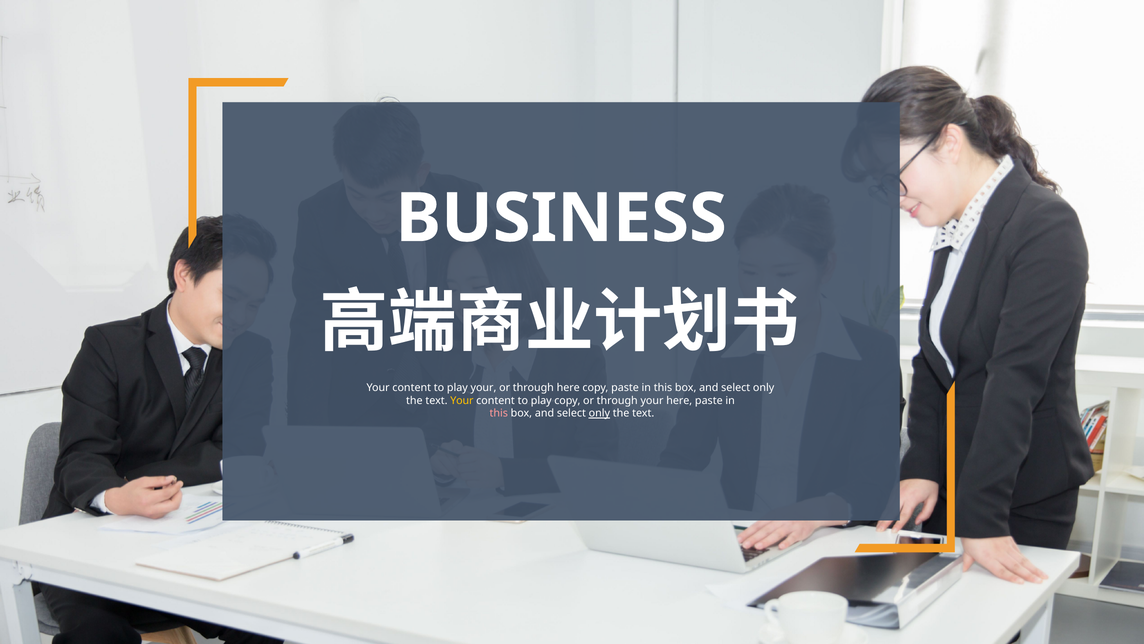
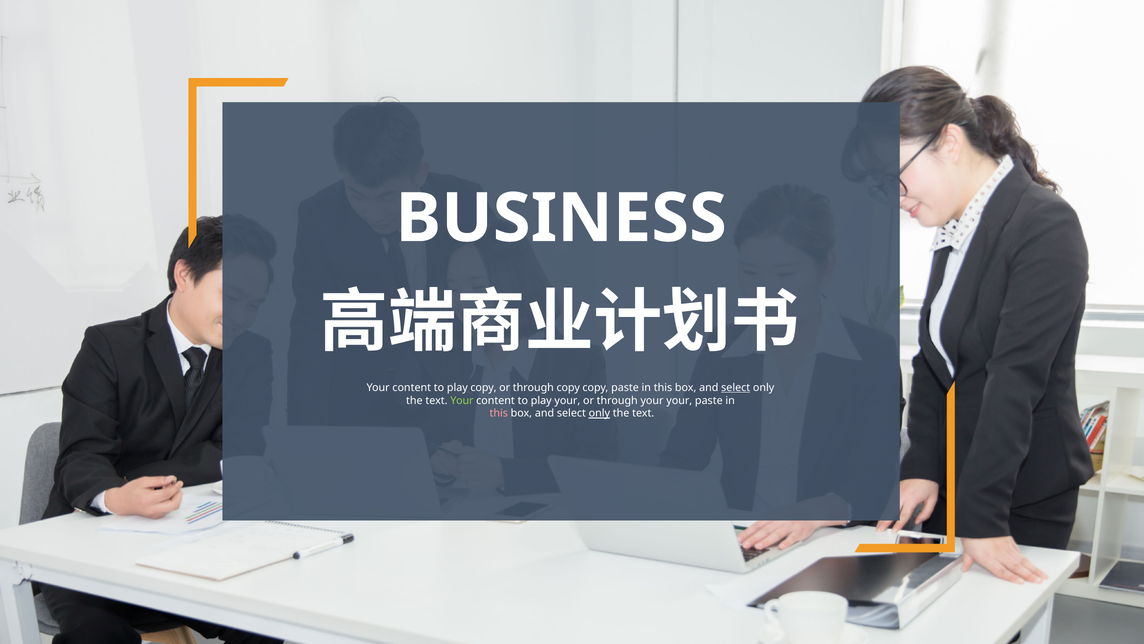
play your: your -> copy
through here: here -> copy
select at (736, 387) underline: none -> present
Your at (462, 400) colour: yellow -> light green
play copy: copy -> your
your here: here -> your
